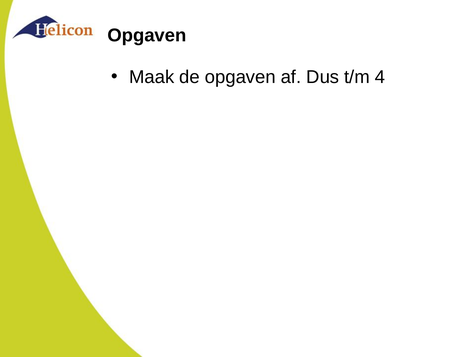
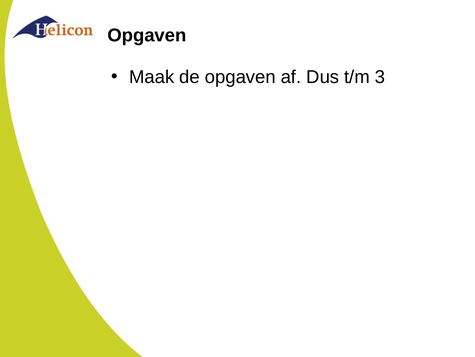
4: 4 -> 3
